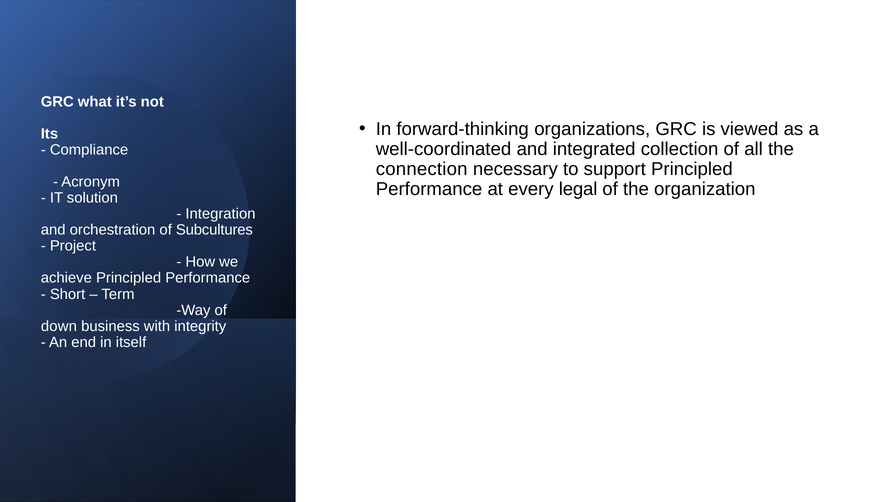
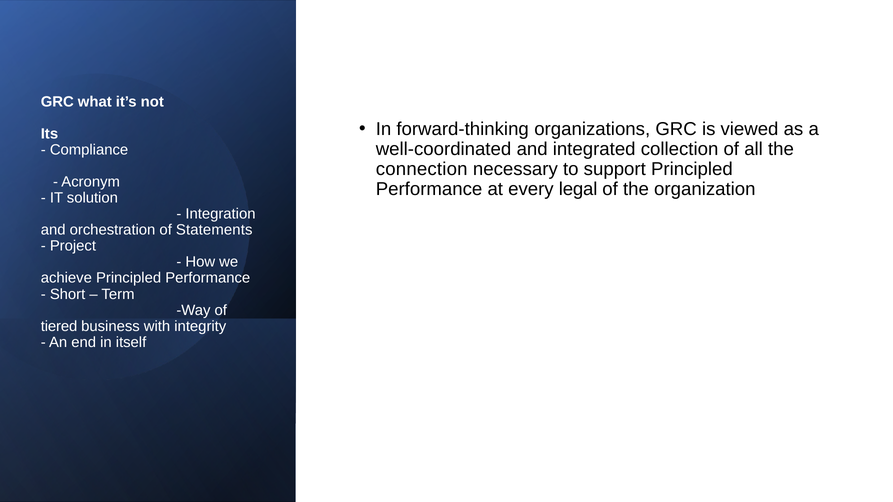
Subcultures: Subcultures -> Statements
down: down -> tiered
